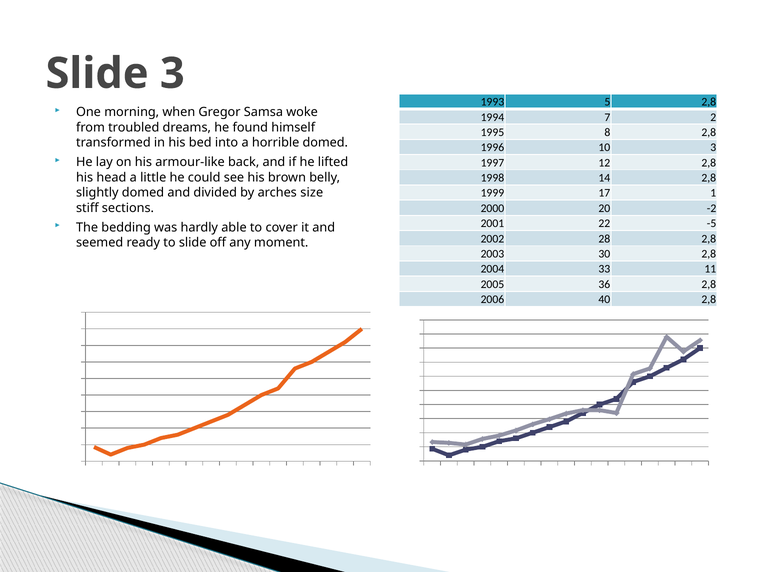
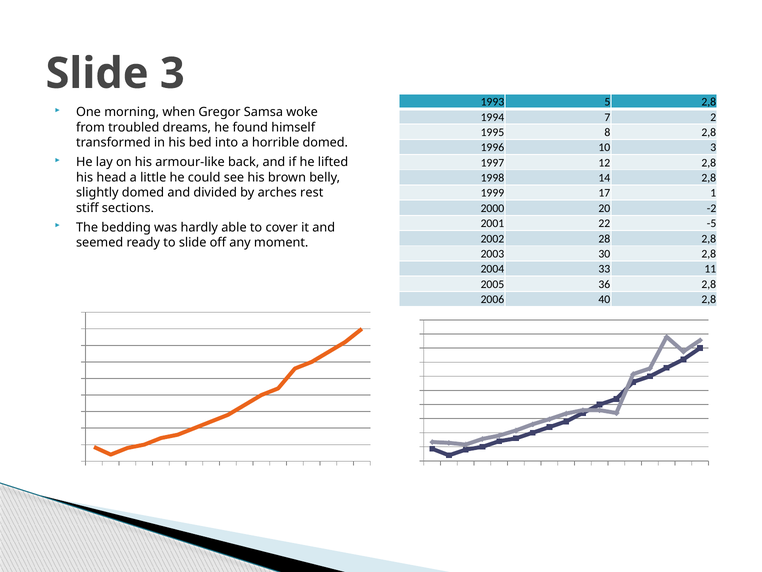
size: size -> rest
